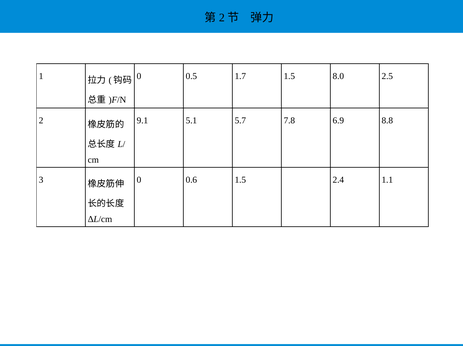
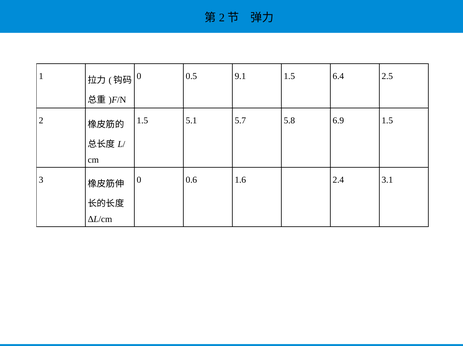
1.7: 1.7 -> 9.1
8.0: 8.0 -> 6.4
9.1 at (142, 121): 9.1 -> 1.5
7.8: 7.8 -> 5.8
6.9 8.8: 8.8 -> 1.5
0.6 1.5: 1.5 -> 1.6
1.1: 1.1 -> 3.1
